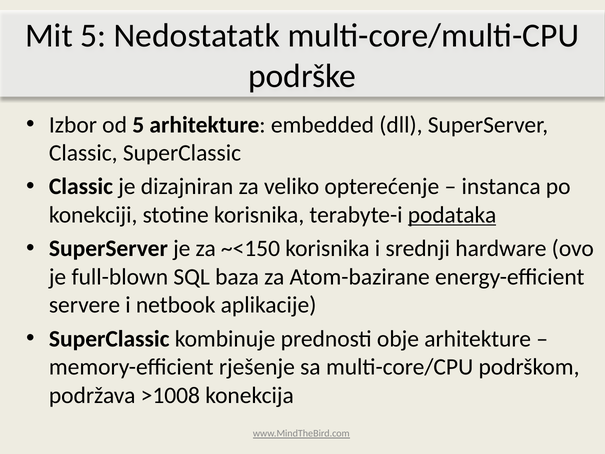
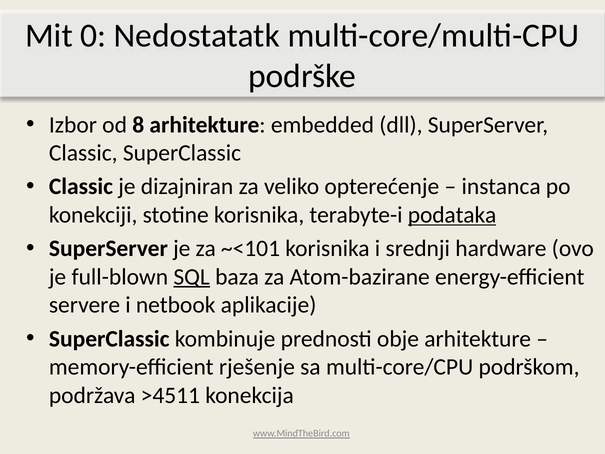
Mit 5: 5 -> 0
od 5: 5 -> 8
~<150: ~<150 -> ~<101
SQL underline: none -> present
>1008: >1008 -> >4511
